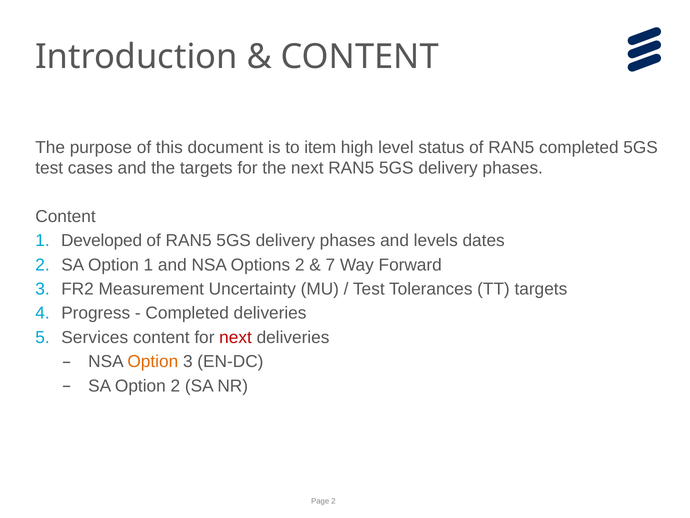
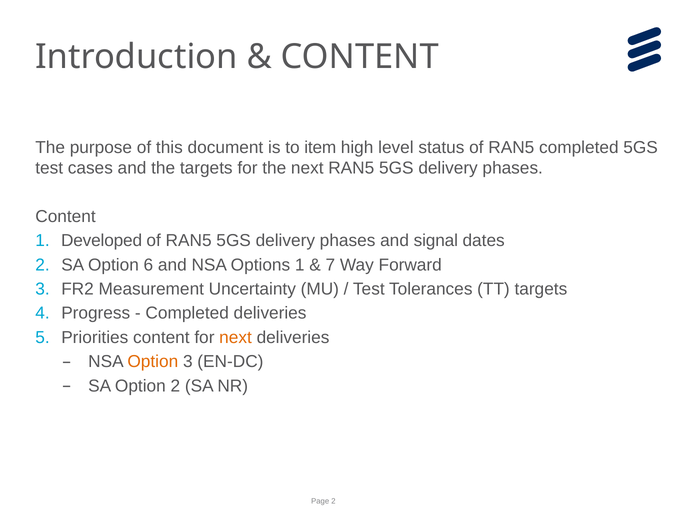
levels: levels -> signal
Option 1: 1 -> 6
Options 2: 2 -> 1
Services: Services -> Priorities
next at (236, 337) colour: red -> orange
